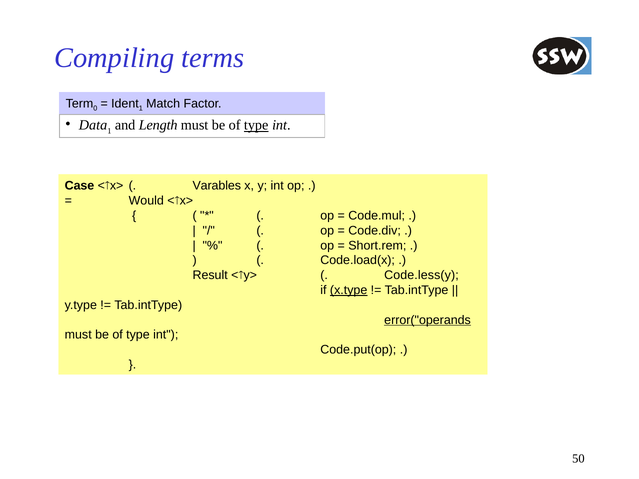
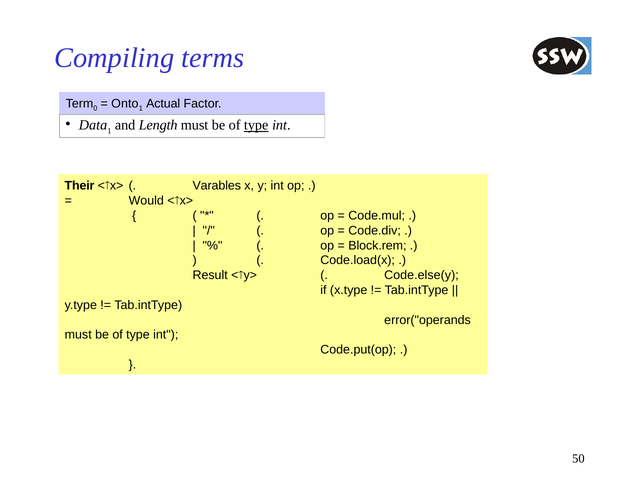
Ident: Ident -> Onto
Match: Match -> Actual
Case: Case -> Their
Short.rem: Short.rem -> Block.rem
Code.less(y: Code.less(y -> Code.else(y
x.type underline: present -> none
error("operands underline: present -> none
